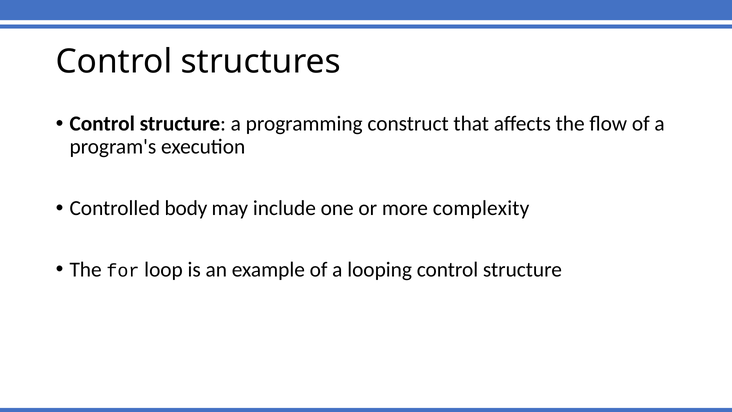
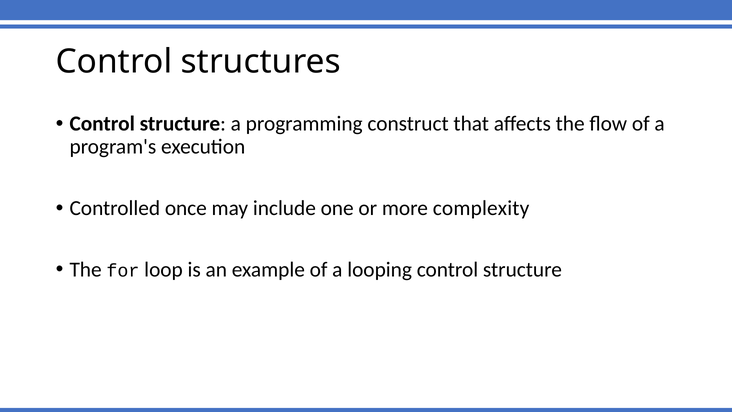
body: body -> once
